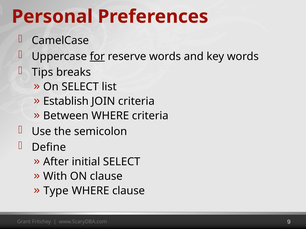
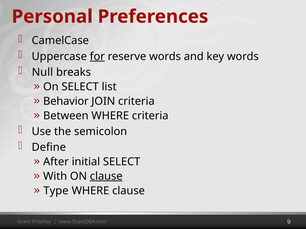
Tips: Tips -> Null
Establish: Establish -> Behavior
clause at (106, 177) underline: none -> present
